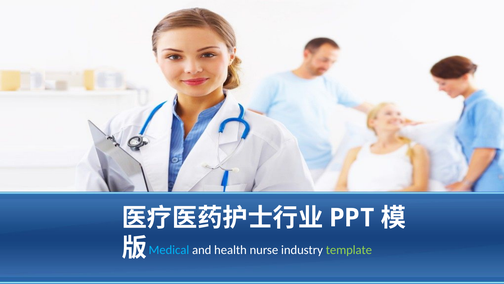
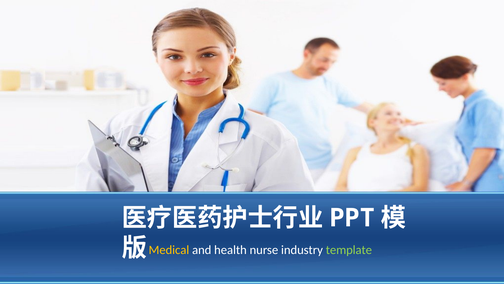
Medical colour: light blue -> yellow
